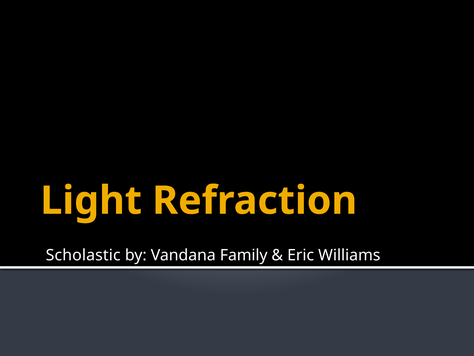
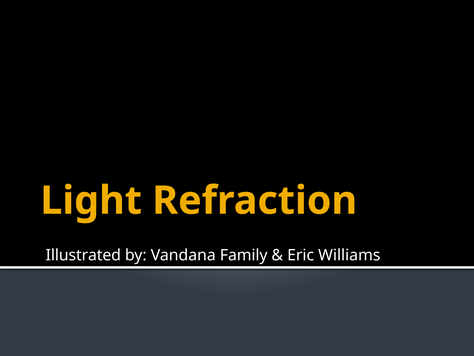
Scholastic: Scholastic -> Illustrated
